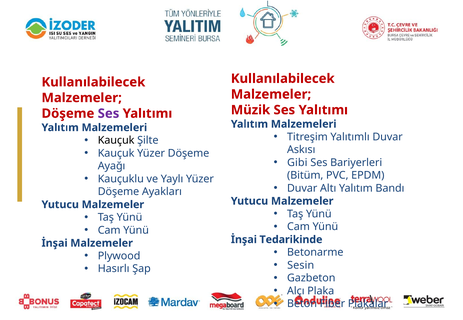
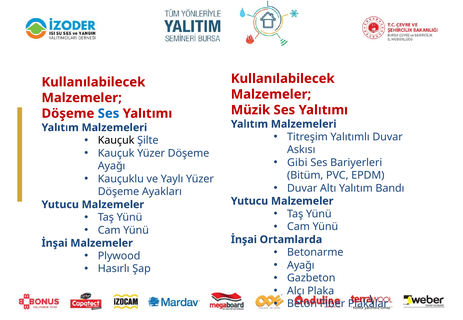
Ses at (108, 114) colour: purple -> blue
Tedarikinde: Tedarikinde -> Ortamlarda
Sesin at (301, 266): Sesin -> Ayağı
